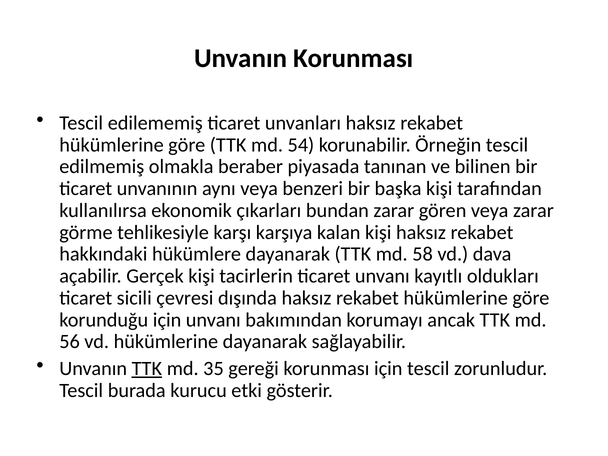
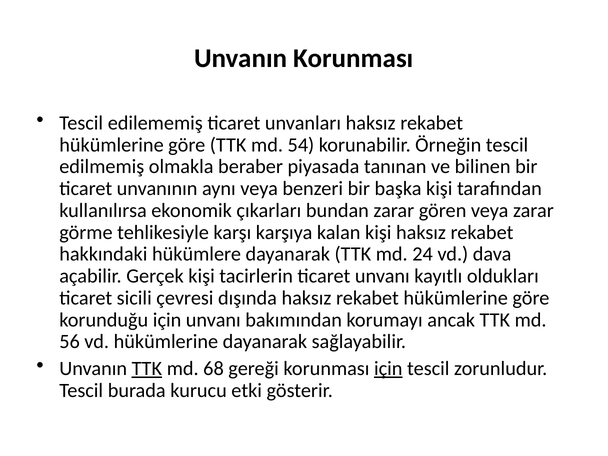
58: 58 -> 24
35: 35 -> 68
için at (388, 369) underline: none -> present
